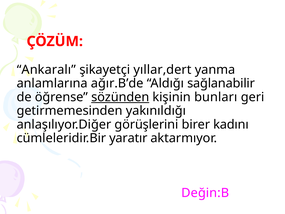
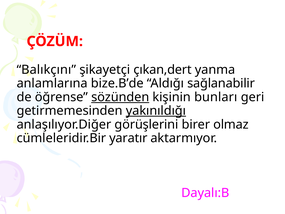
Ankaralı: Ankaralı -> Balıkçını
yıllar,dert: yıllar,dert -> çıkan,dert
ağır.B’de: ağır.B’de -> bize.B’de
yakınıldığı underline: none -> present
kadını: kadını -> olmaz
Değin:B: Değin:B -> Dayalı:B
